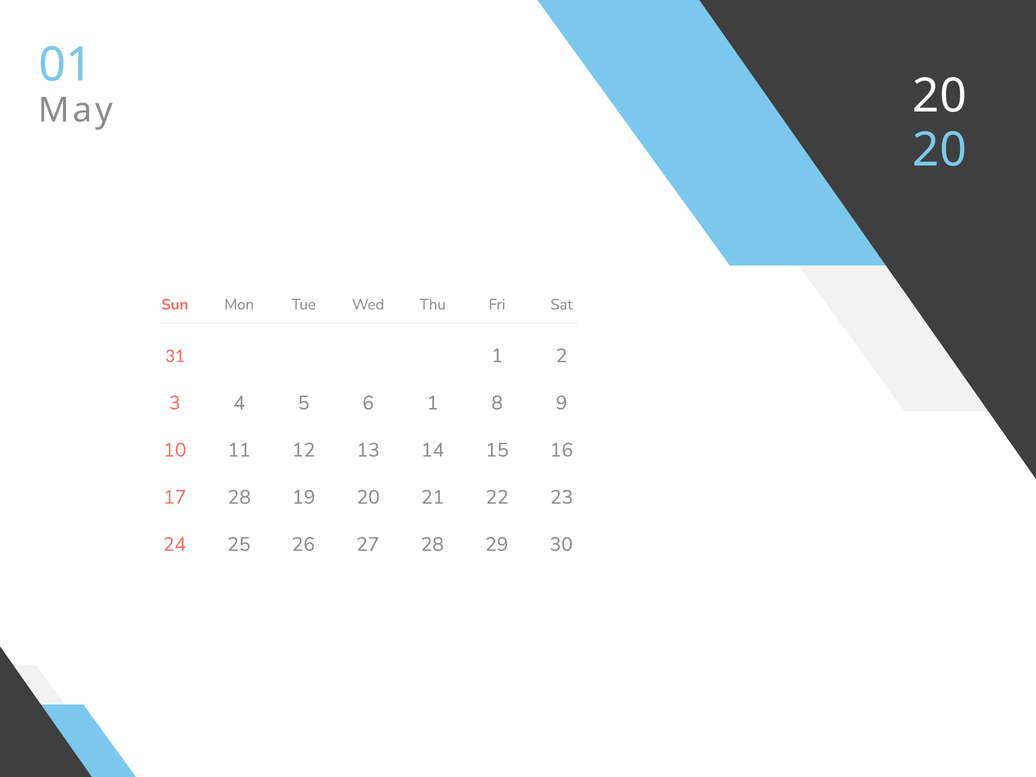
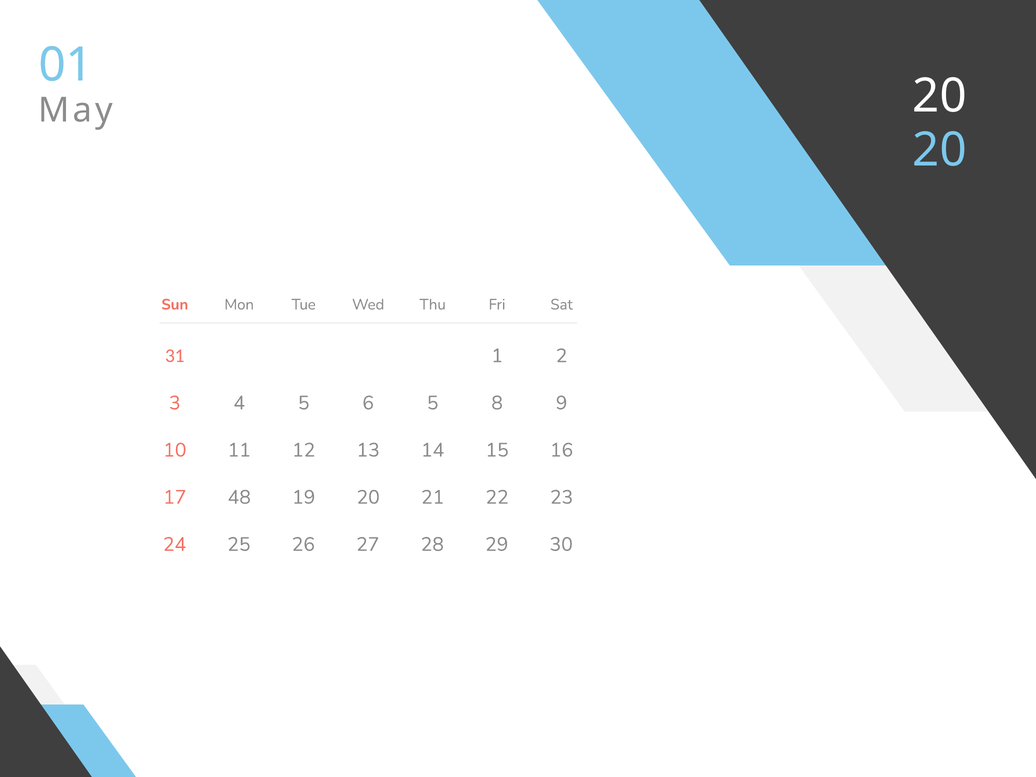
6 1: 1 -> 5
17 28: 28 -> 48
